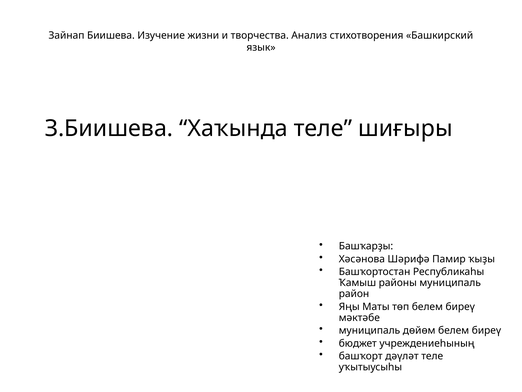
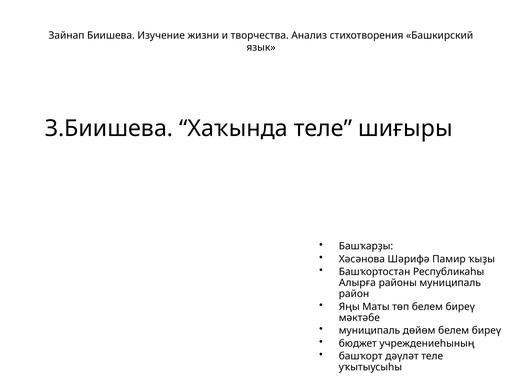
Ҡамыш: Ҡамыш -> Алырға
